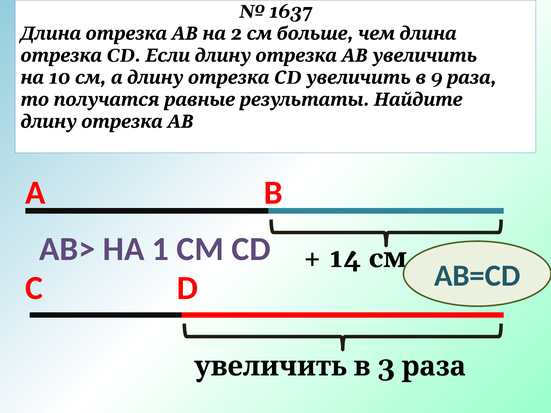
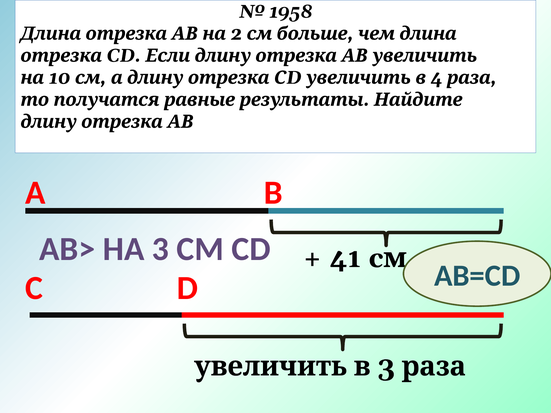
1637: 1637 -> 1958
9: 9 -> 4
НА 1: 1 -> 3
14: 14 -> 41
